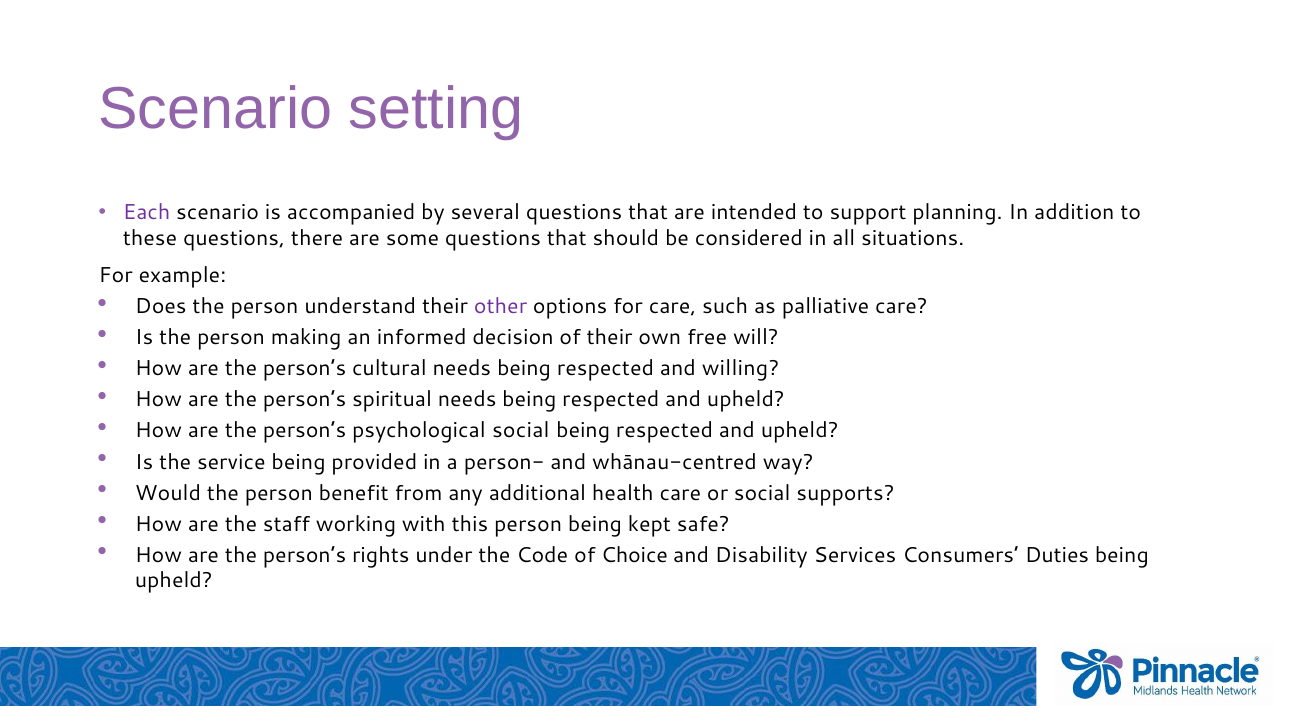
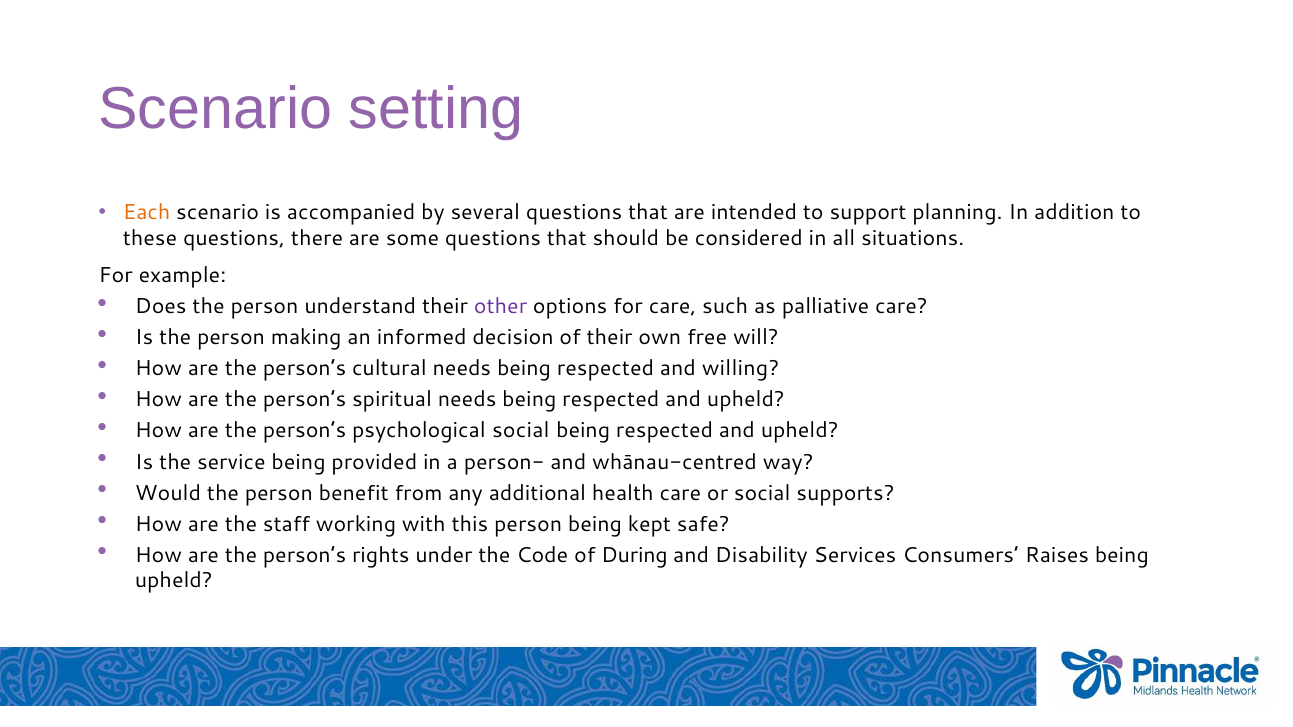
Each colour: purple -> orange
Choice: Choice -> During
Duties: Duties -> Raises
